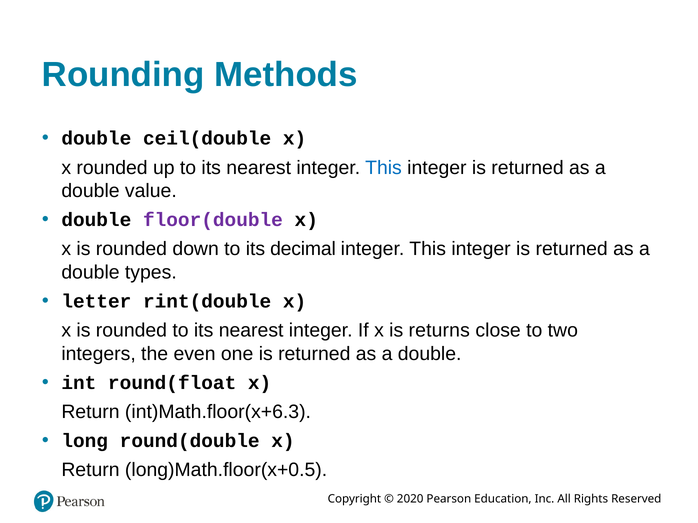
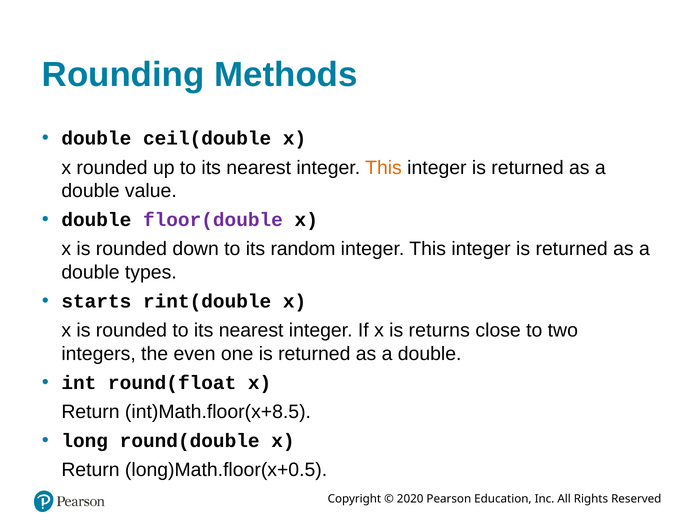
This at (384, 168) colour: blue -> orange
decimal: decimal -> random
letter: letter -> starts
int)Math.floor(x+6.3: int)Math.floor(x+6.3 -> int)Math.floor(x+8.5
